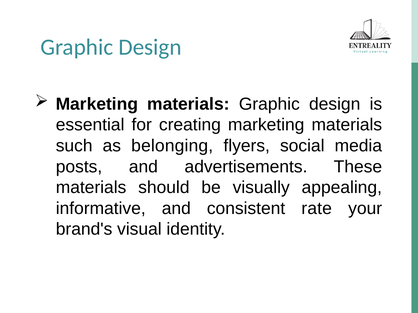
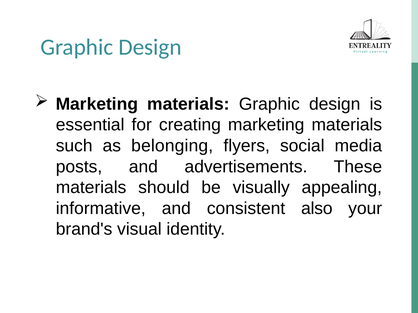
rate: rate -> also
